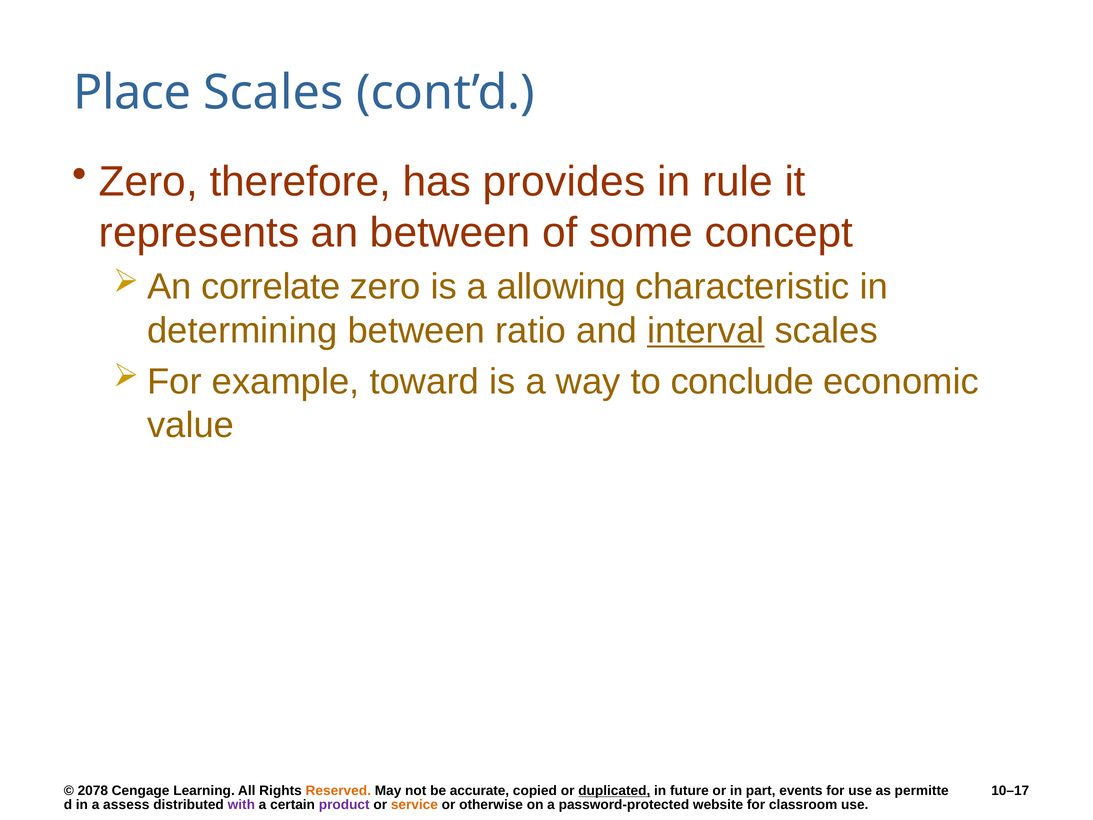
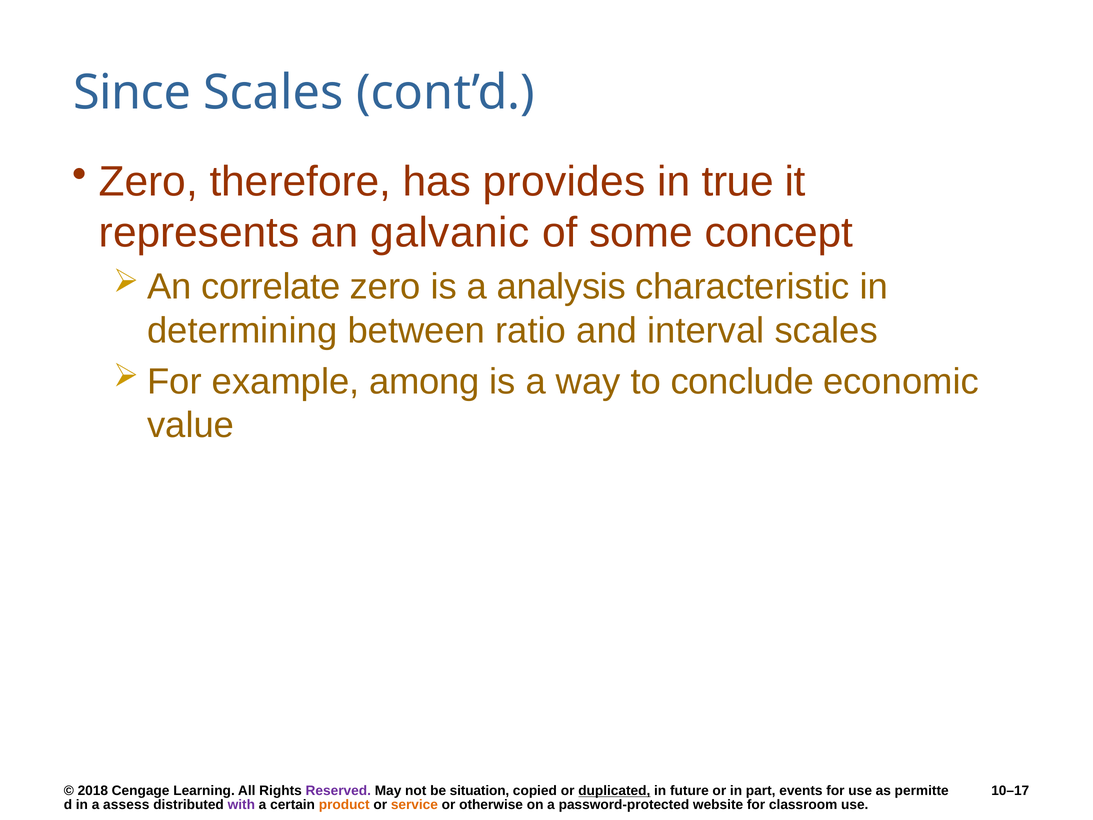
Place: Place -> Since
rule: rule -> true
an between: between -> galvanic
allowing: allowing -> analysis
interval underline: present -> none
toward: toward -> among
2078: 2078 -> 2018
Reserved colour: orange -> purple
accurate: accurate -> situation
product colour: purple -> orange
